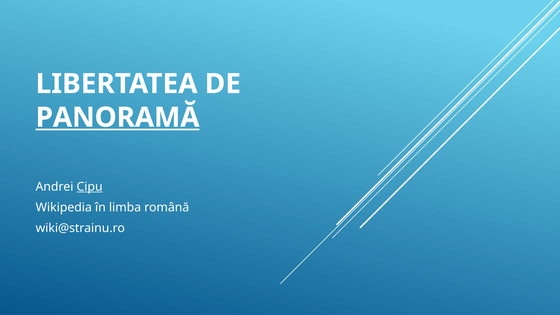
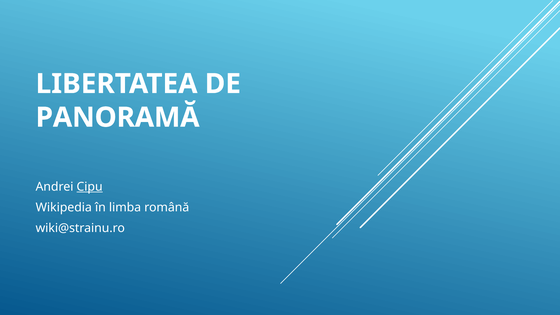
PANORAMĂ underline: present -> none
